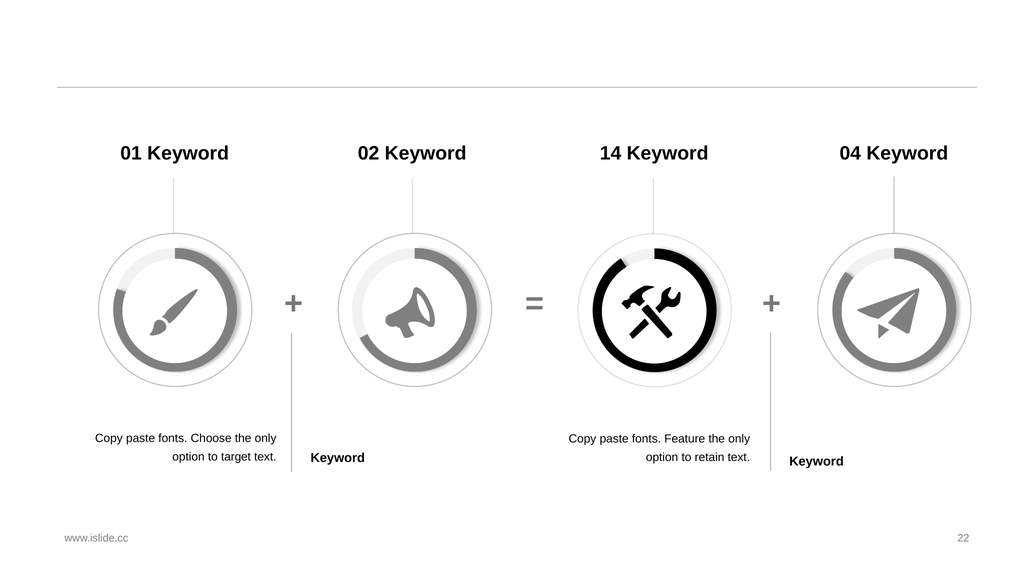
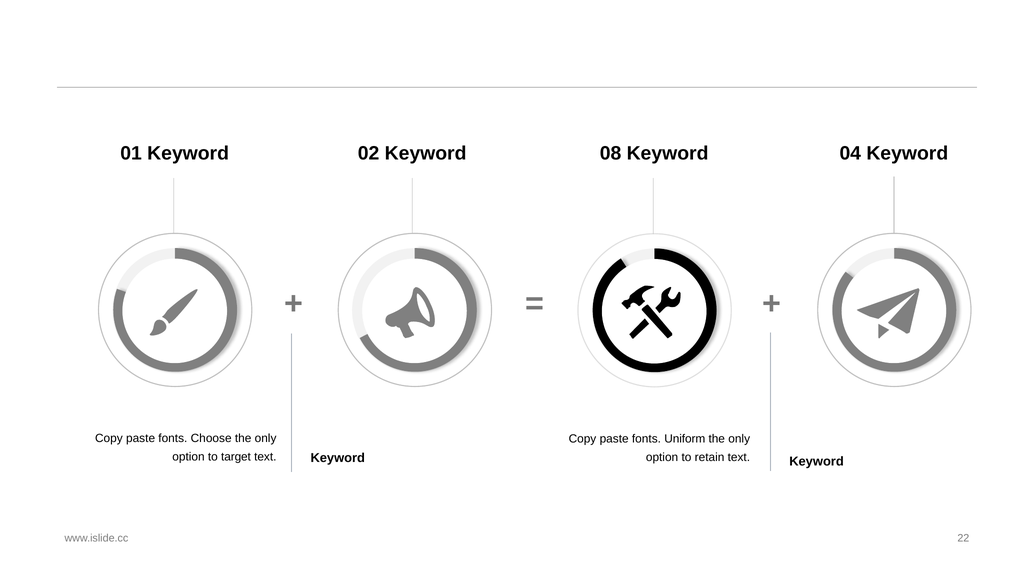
14: 14 -> 08
Feature: Feature -> Uniform
